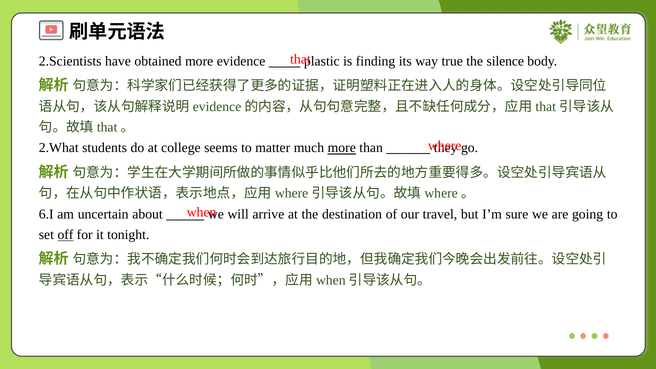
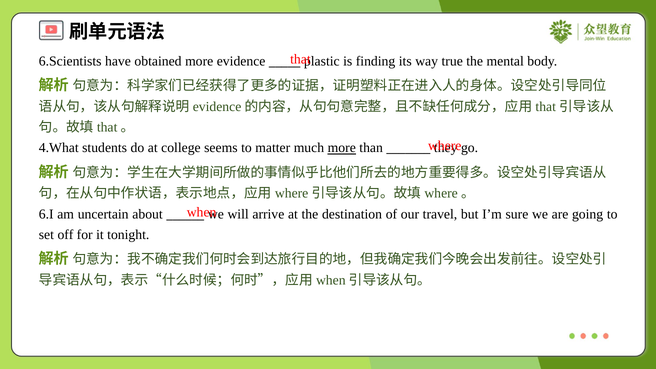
2.Scientists: 2.Scientists -> 6.Scientists
silence: silence -> mental
2.What: 2.What -> 4.What
off underline: present -> none
